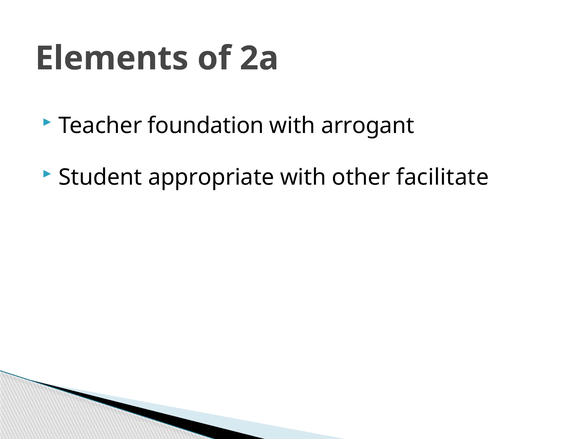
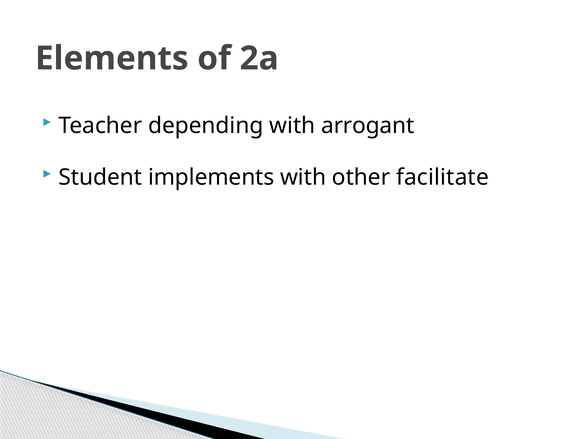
foundation: foundation -> depending
appropriate: appropriate -> implements
